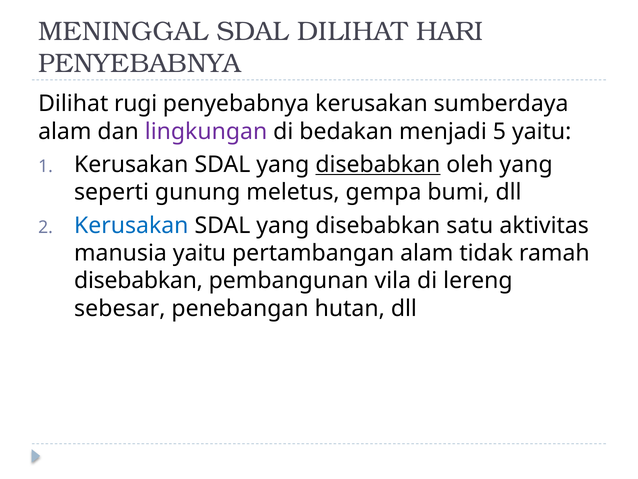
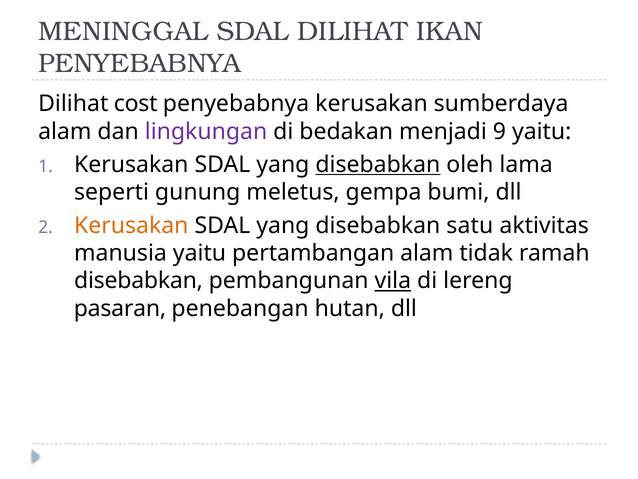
HARI: HARI -> IKAN
rugi: rugi -> cost
5: 5 -> 9
oleh yang: yang -> lama
Kerusakan at (131, 225) colour: blue -> orange
vila underline: none -> present
sebesar: sebesar -> pasaran
